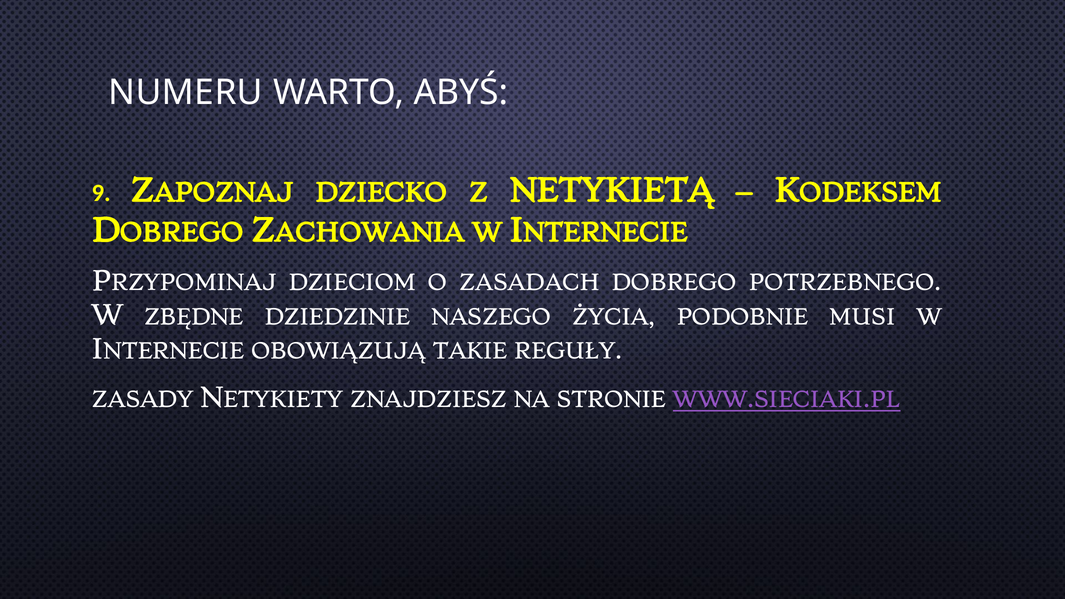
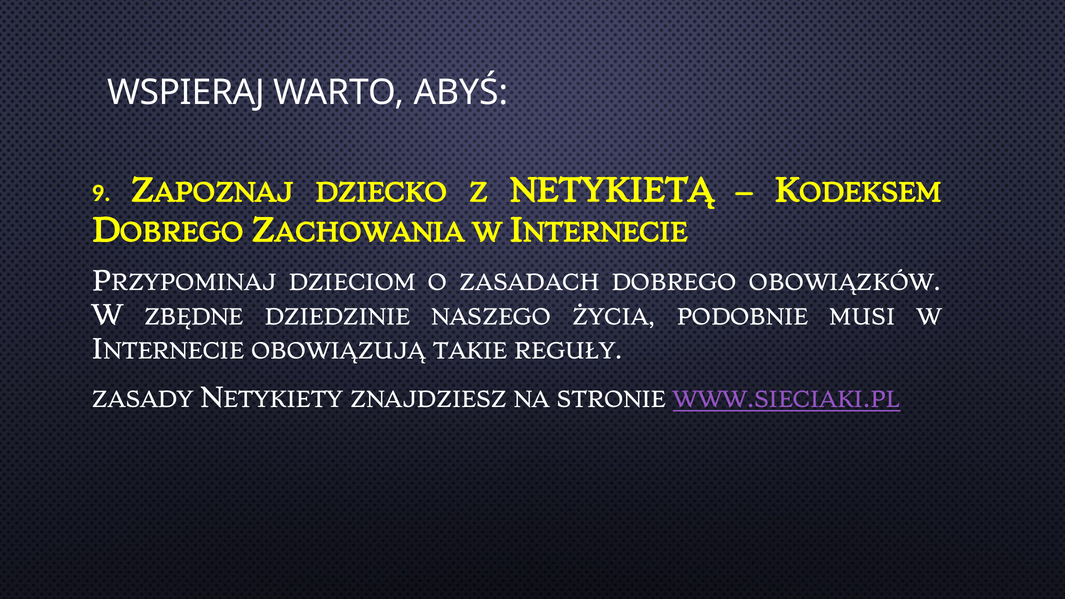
NUMERU: NUMERU -> WSPIERAJ
POTRZEBNEGO: POTRZEBNEGO -> OBOWIĄZKÓW
